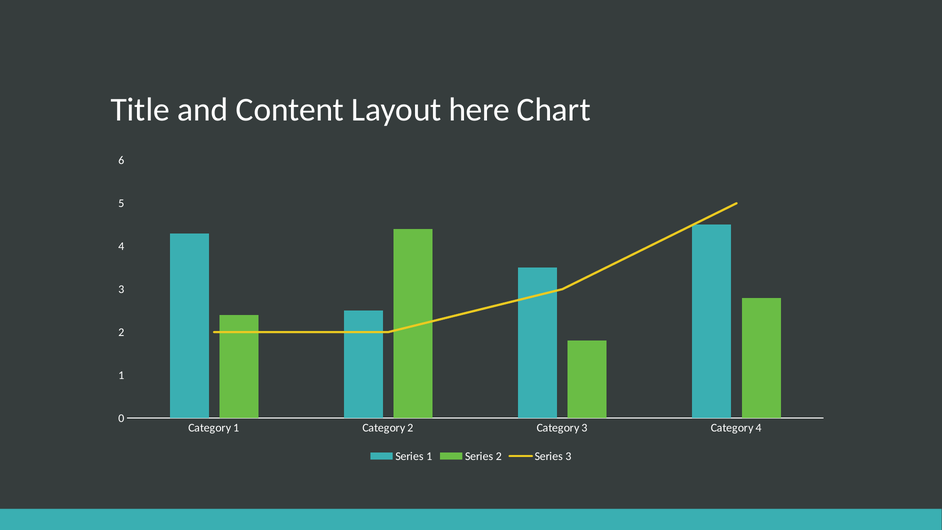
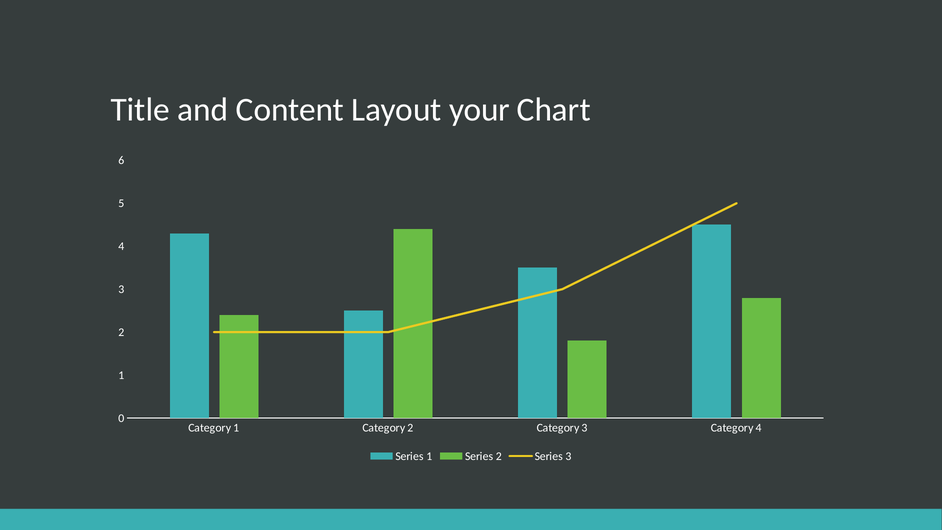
here: here -> your
